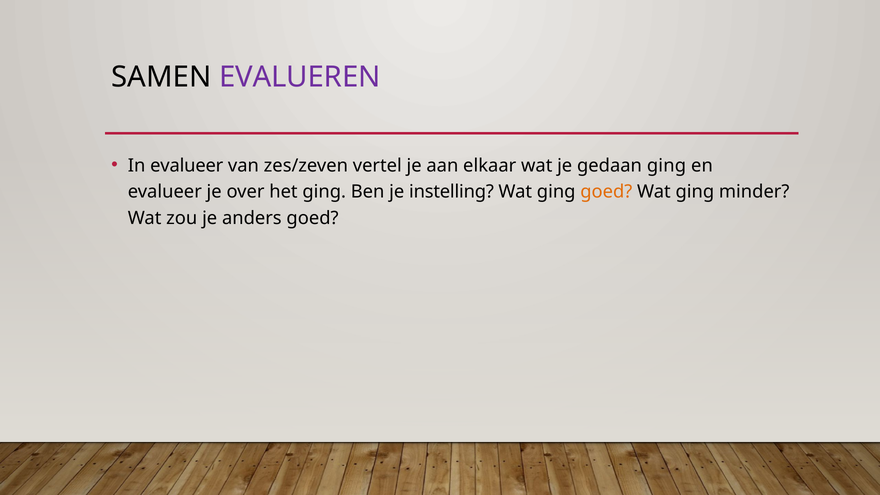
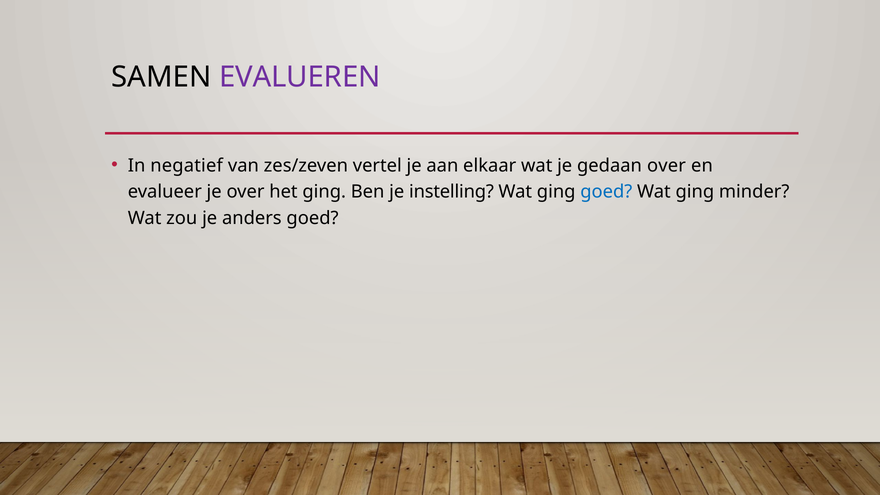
In evalueer: evalueer -> negatief
gedaan ging: ging -> over
goed at (606, 192) colour: orange -> blue
